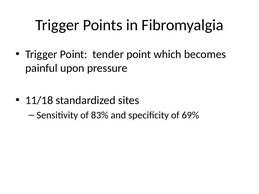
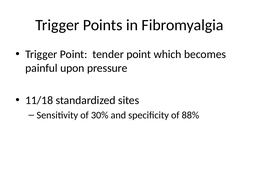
83%: 83% -> 30%
69%: 69% -> 88%
